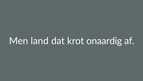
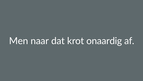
land: land -> naar
